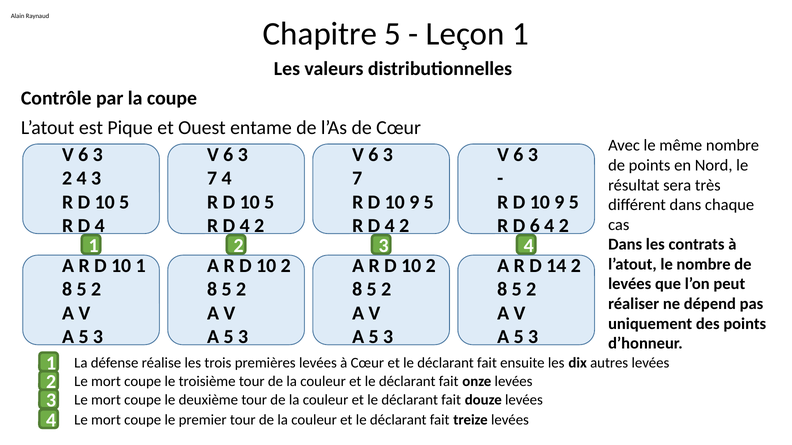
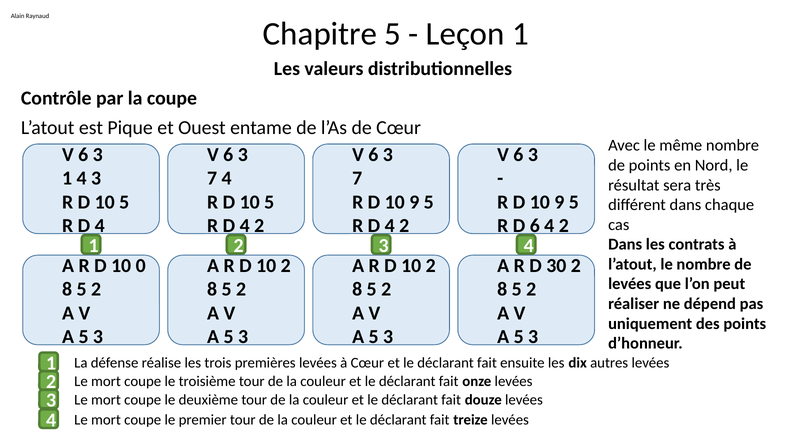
2 at (67, 179): 2 -> 1
10 1: 1 -> 0
14: 14 -> 30
